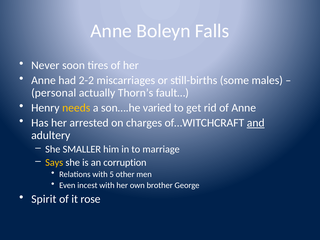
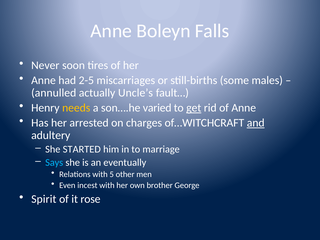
2-2: 2-2 -> 2-5
personal: personal -> annulled
Thorn’s: Thorn’s -> Uncle’s
get underline: none -> present
SMALLER: SMALLER -> STARTED
Says colour: yellow -> light blue
corruption: corruption -> eventually
